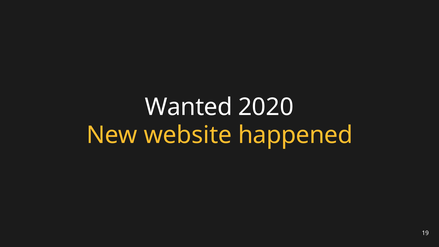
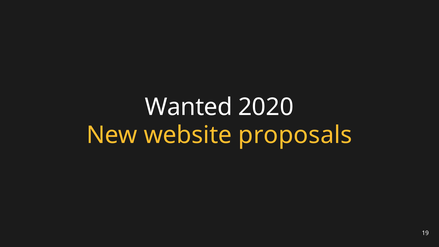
happened: happened -> proposals
